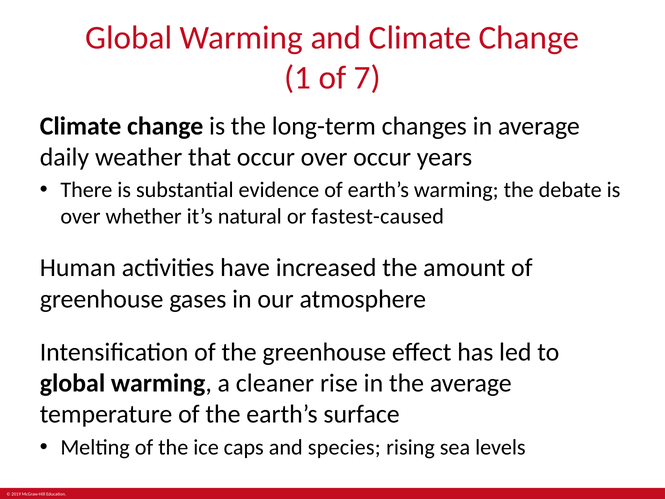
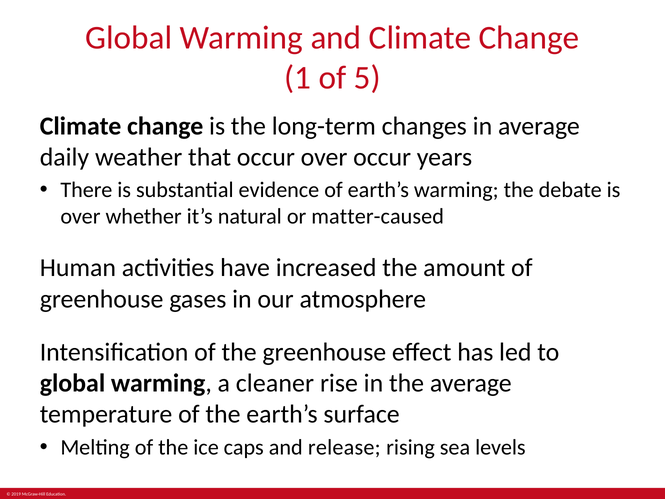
7: 7 -> 5
fastest-caused: fastest-caused -> matter-caused
species: species -> release
